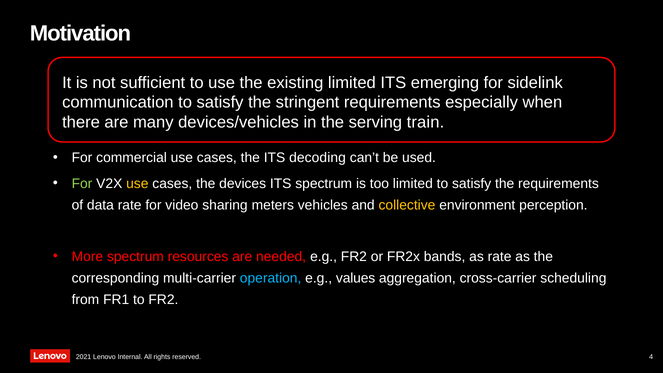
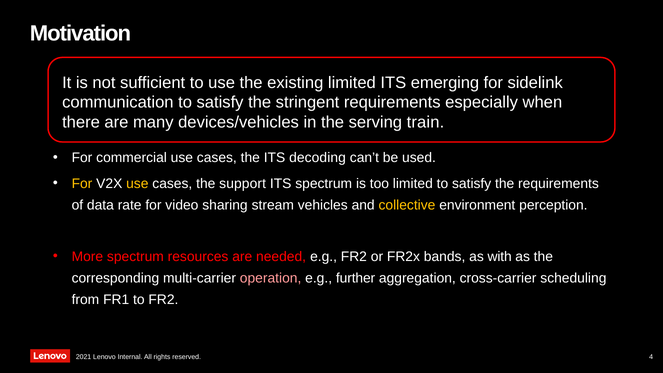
For at (82, 184) colour: light green -> yellow
devices: devices -> support
meters: meters -> stream
as rate: rate -> with
operation colour: light blue -> pink
values: values -> further
